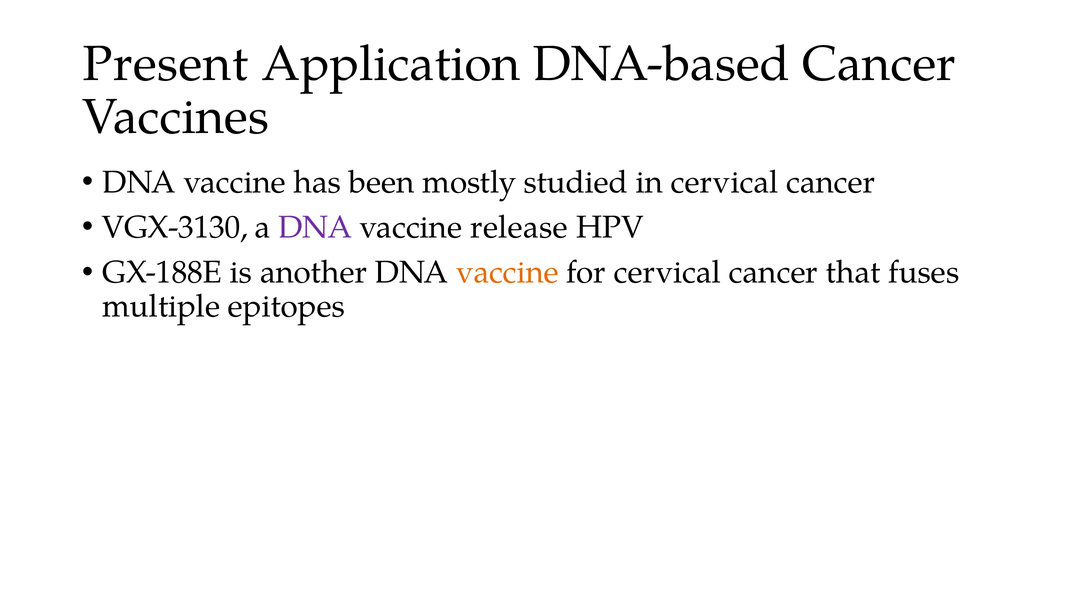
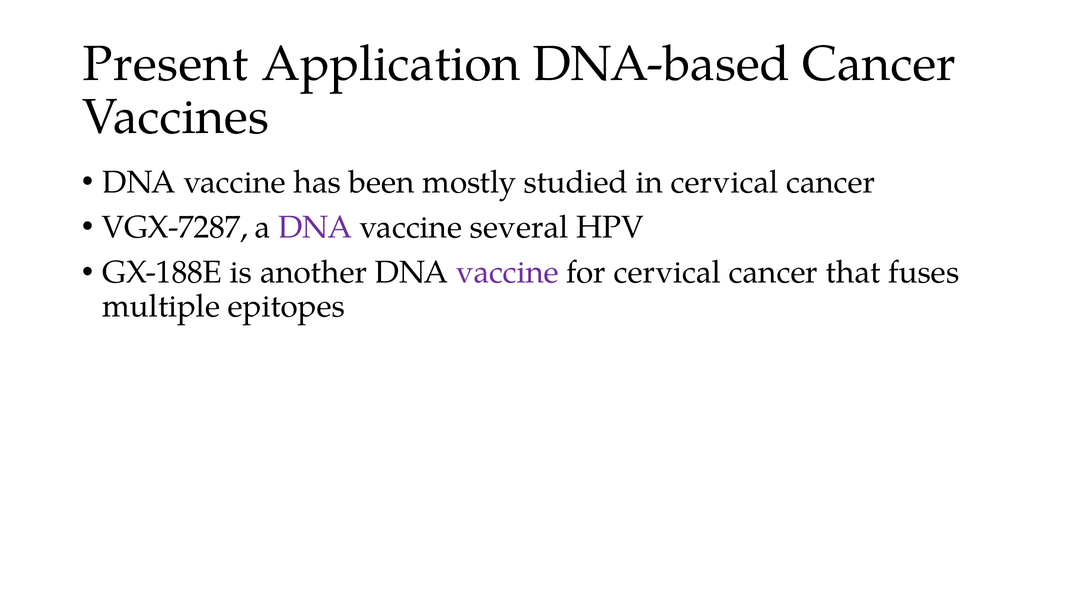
VGX-3130: VGX-3130 -> VGX-7287
release: release -> several
vaccine at (507, 272) colour: orange -> purple
